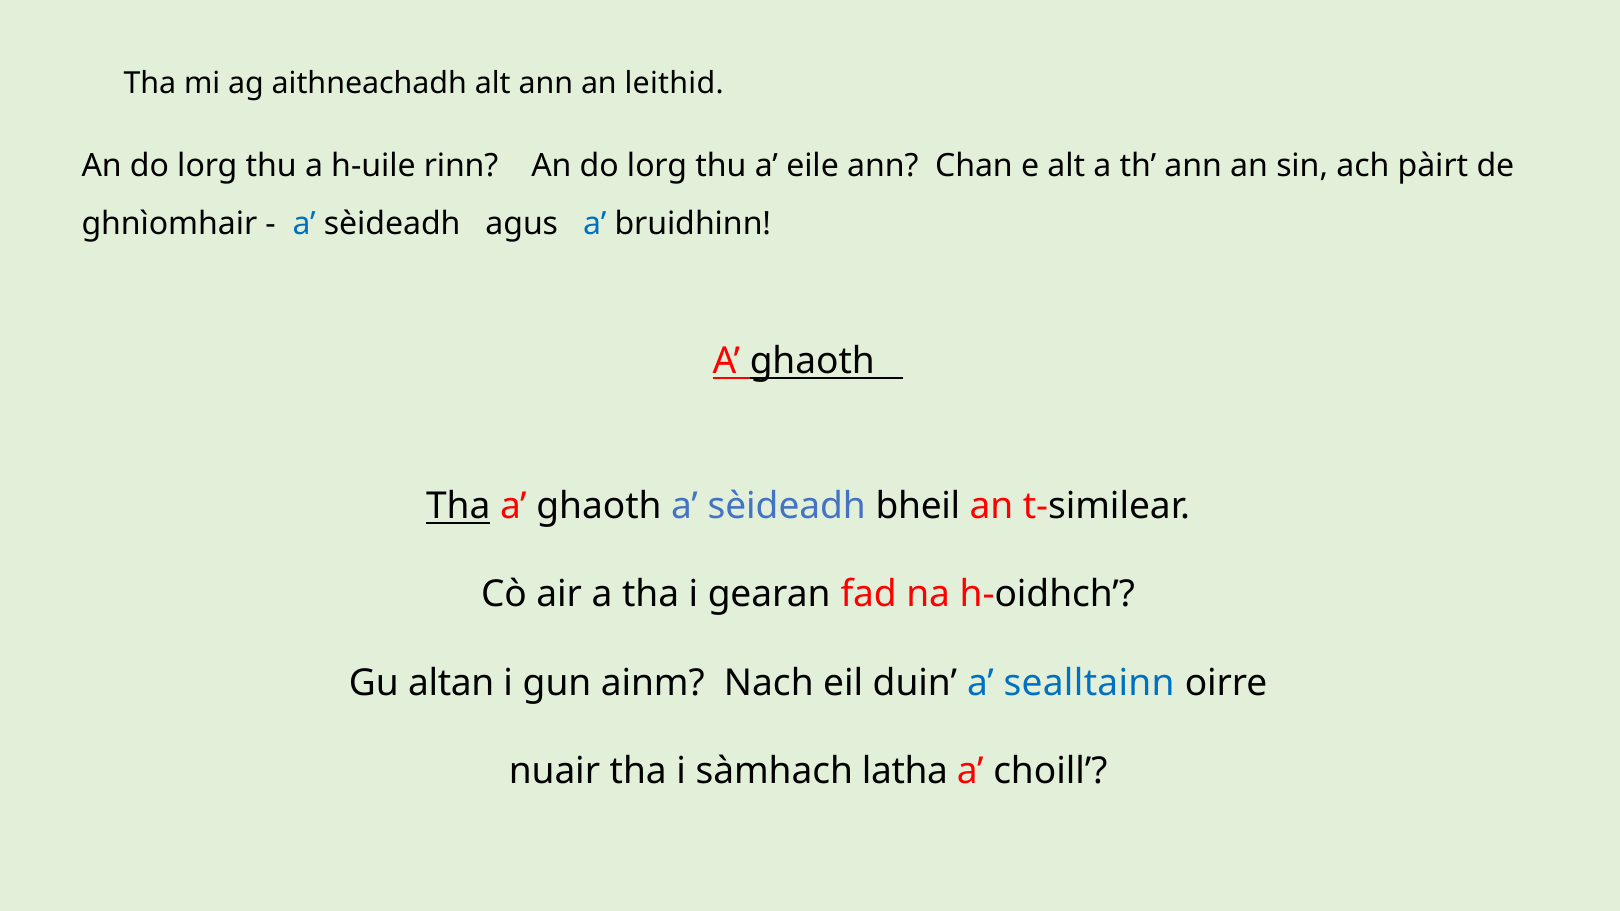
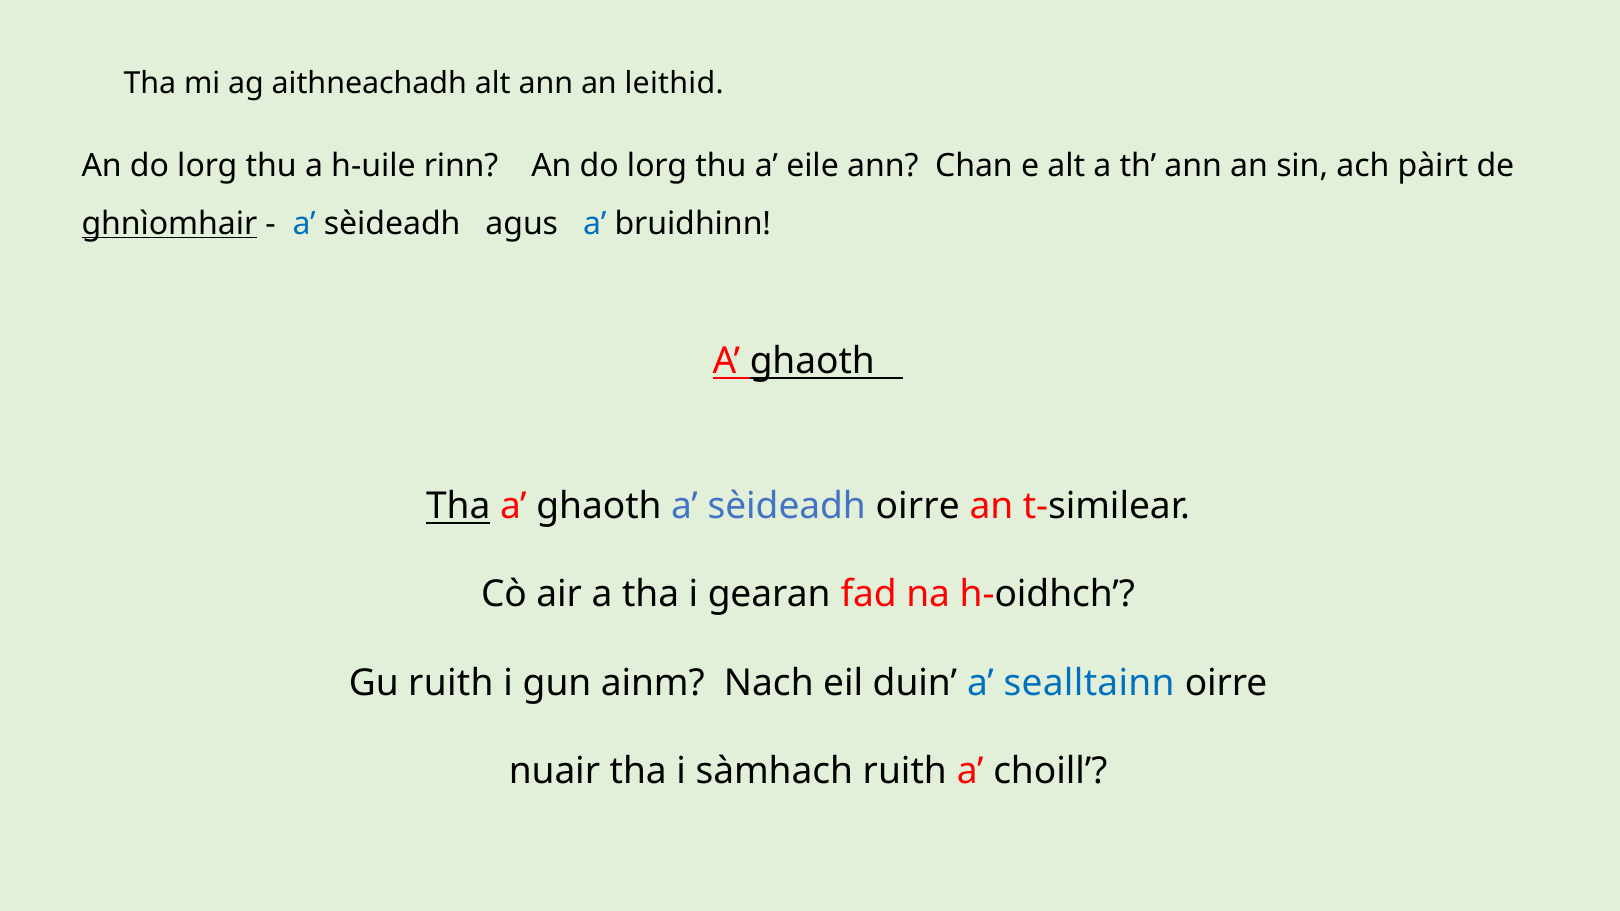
ghnìomhair underline: none -> present
sèideadh bheil: bheil -> oirre
Gu altan: altan -> ruith
sàmhach latha: latha -> ruith
